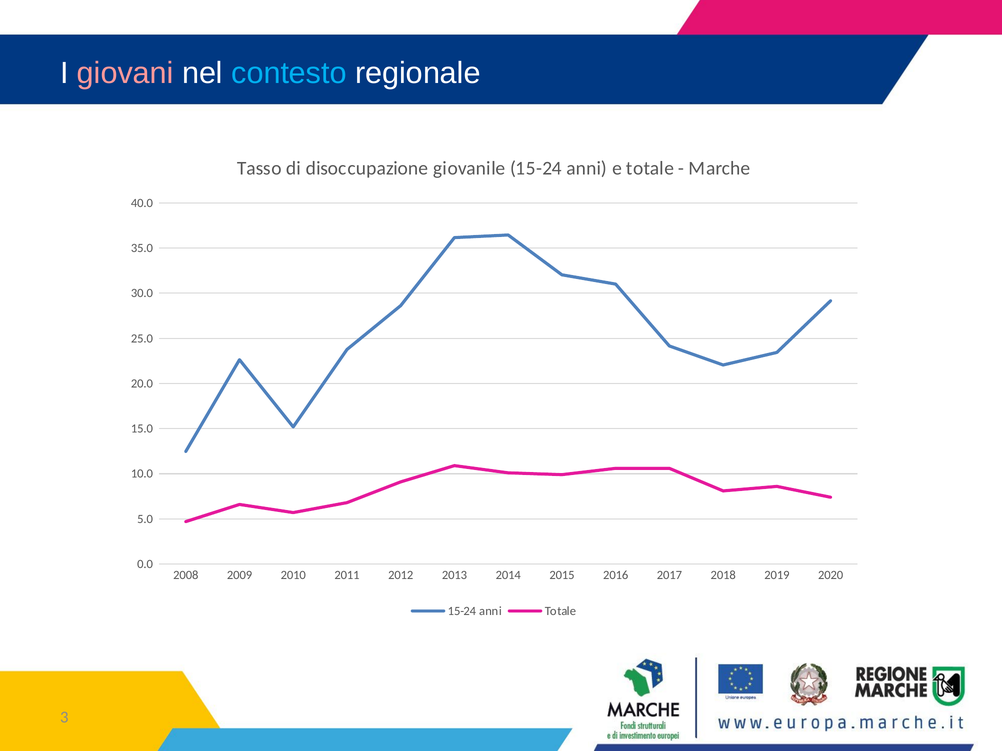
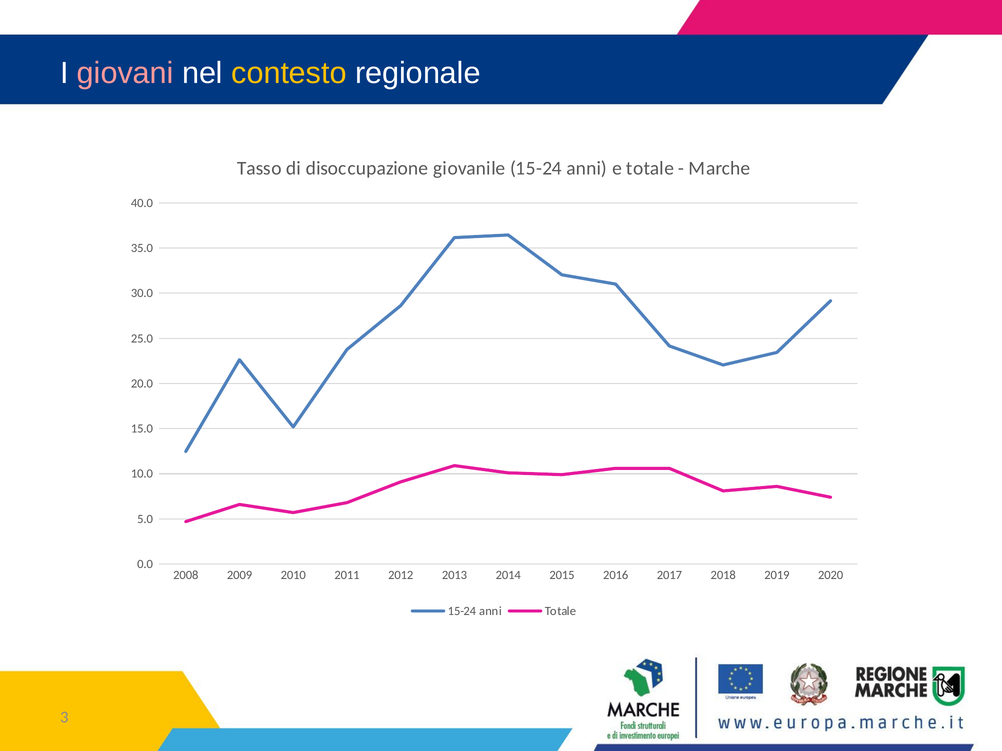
contesto colour: light blue -> yellow
